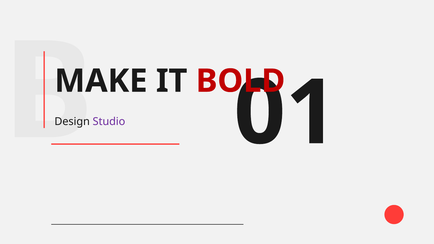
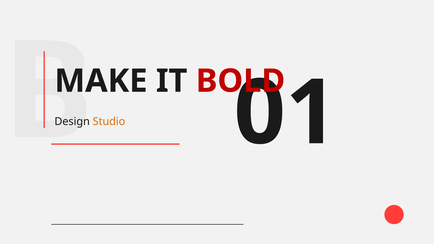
Studio colour: purple -> orange
